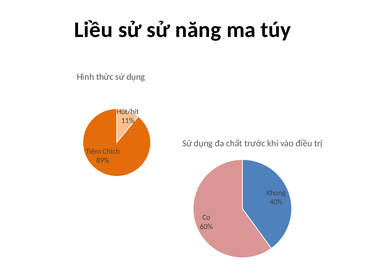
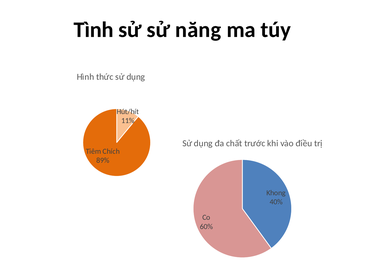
Liều: Liều -> Tình
